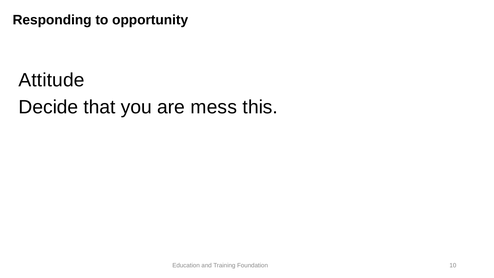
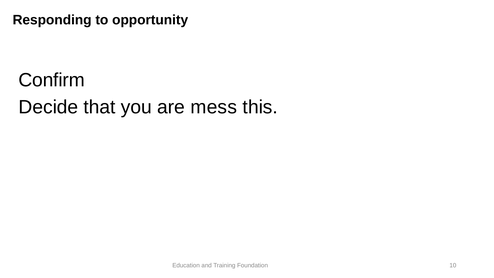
Attitude: Attitude -> Confirm
